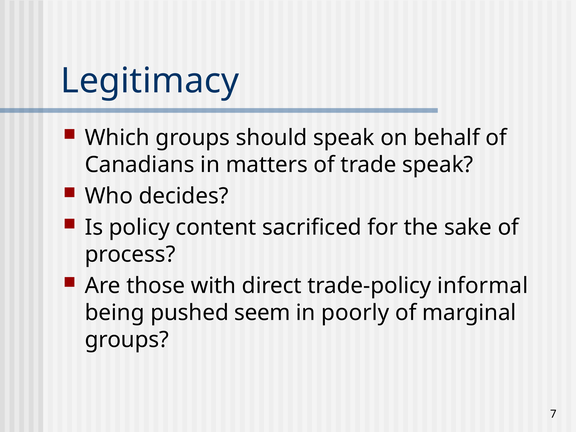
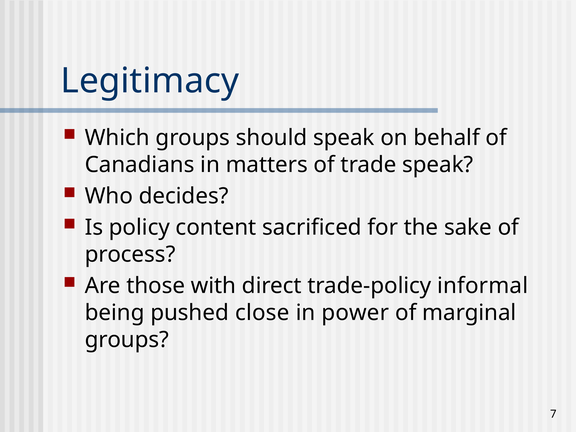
seem: seem -> close
poorly: poorly -> power
